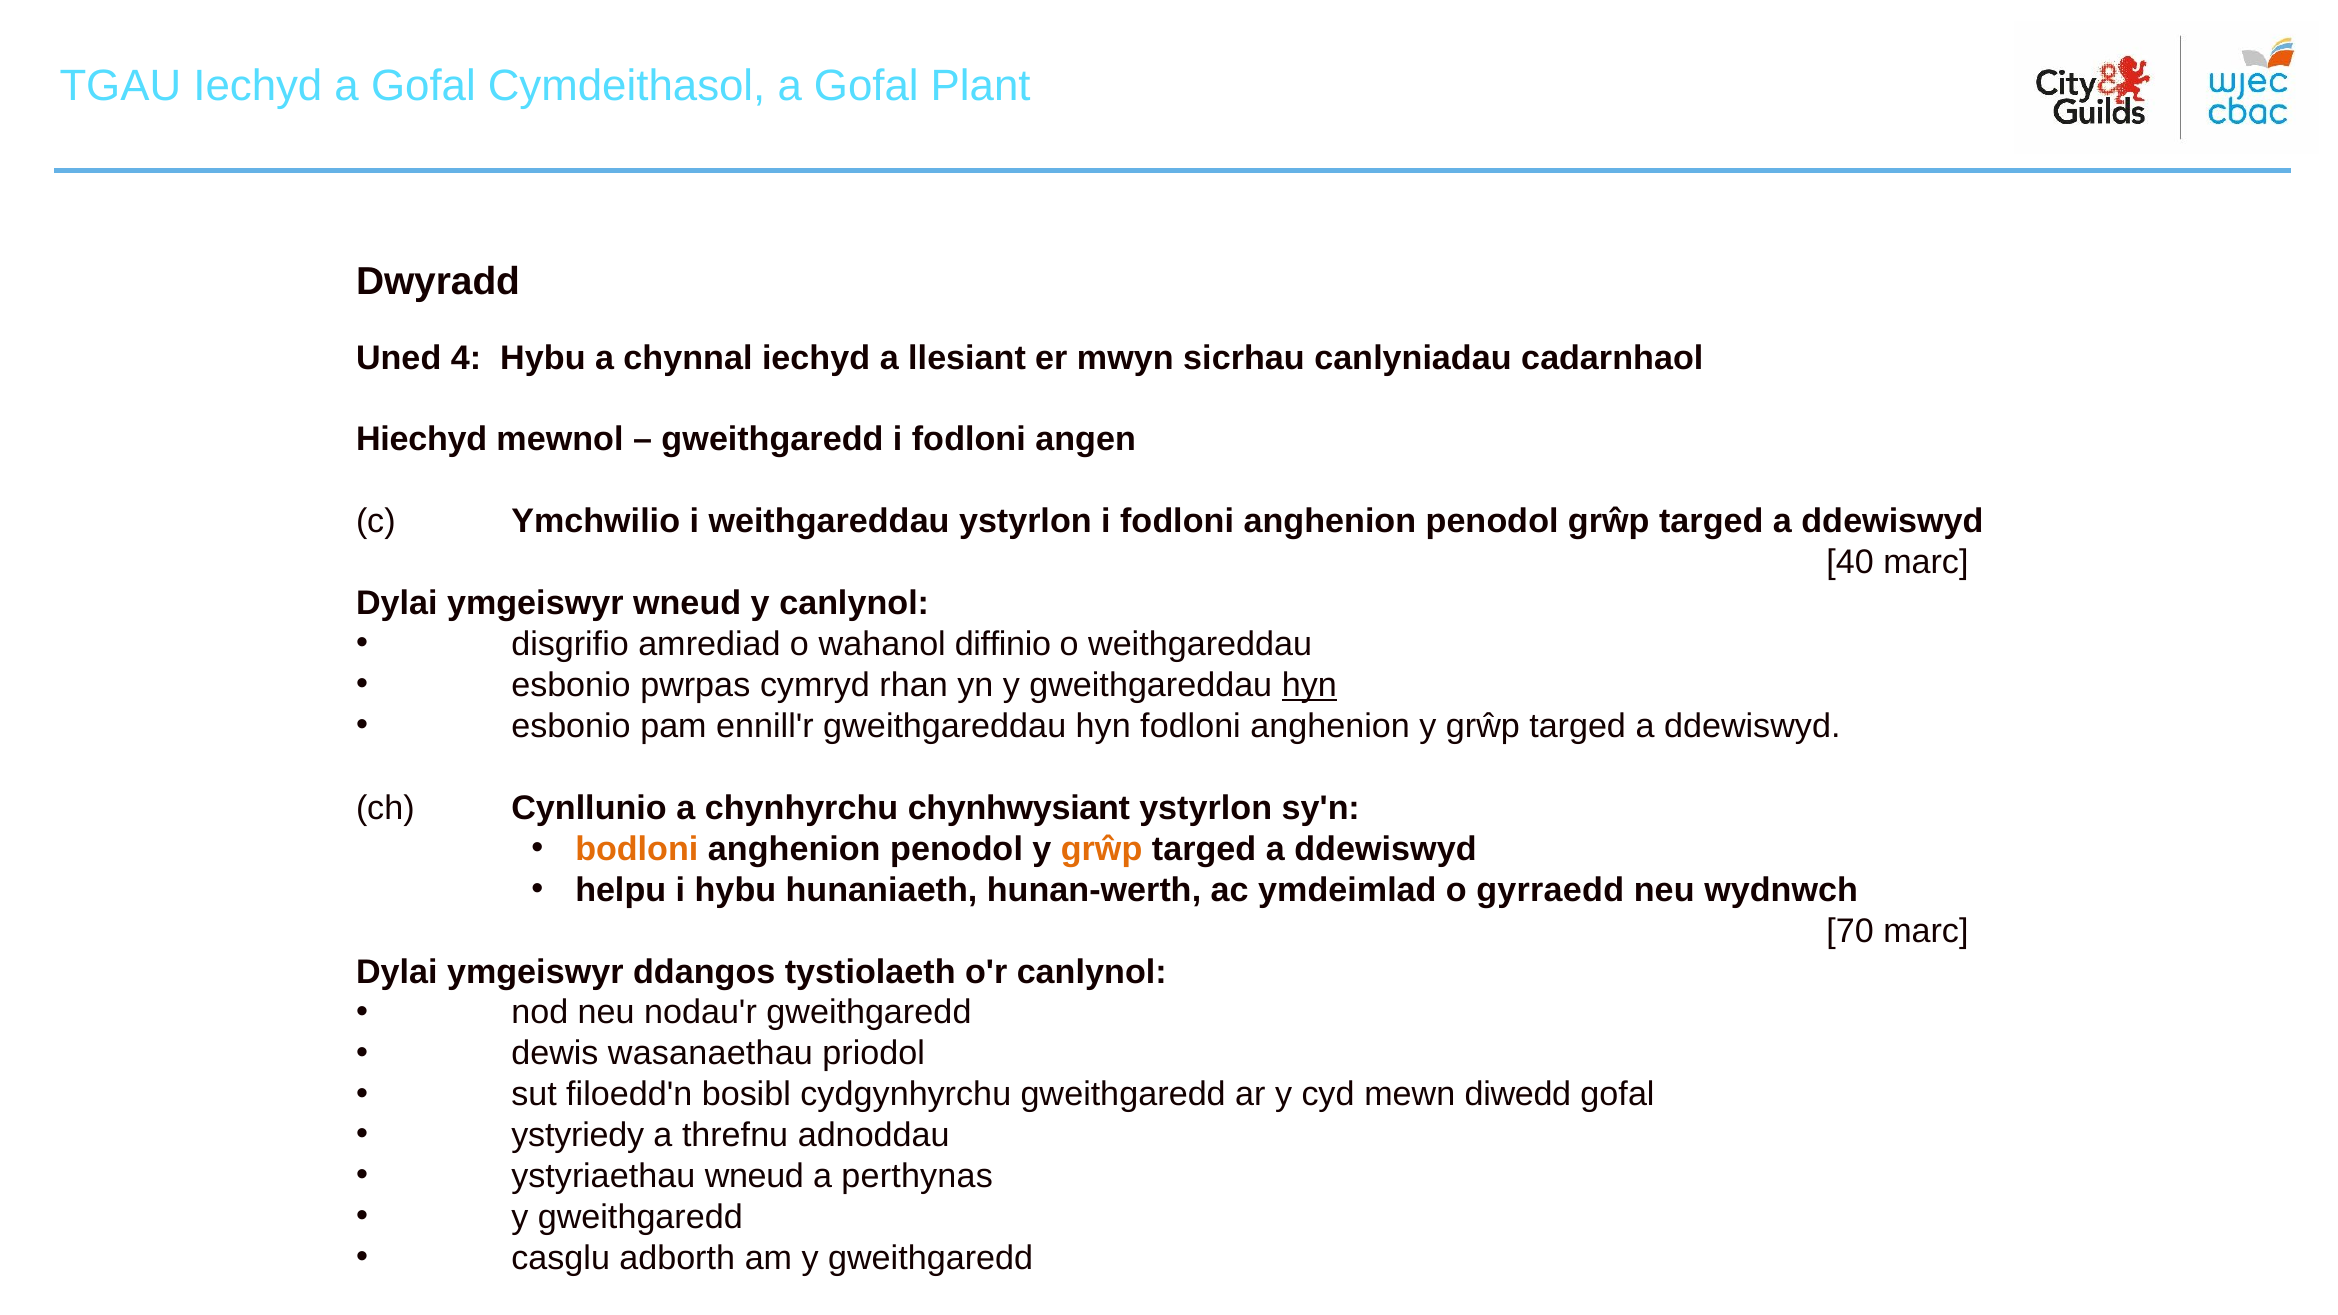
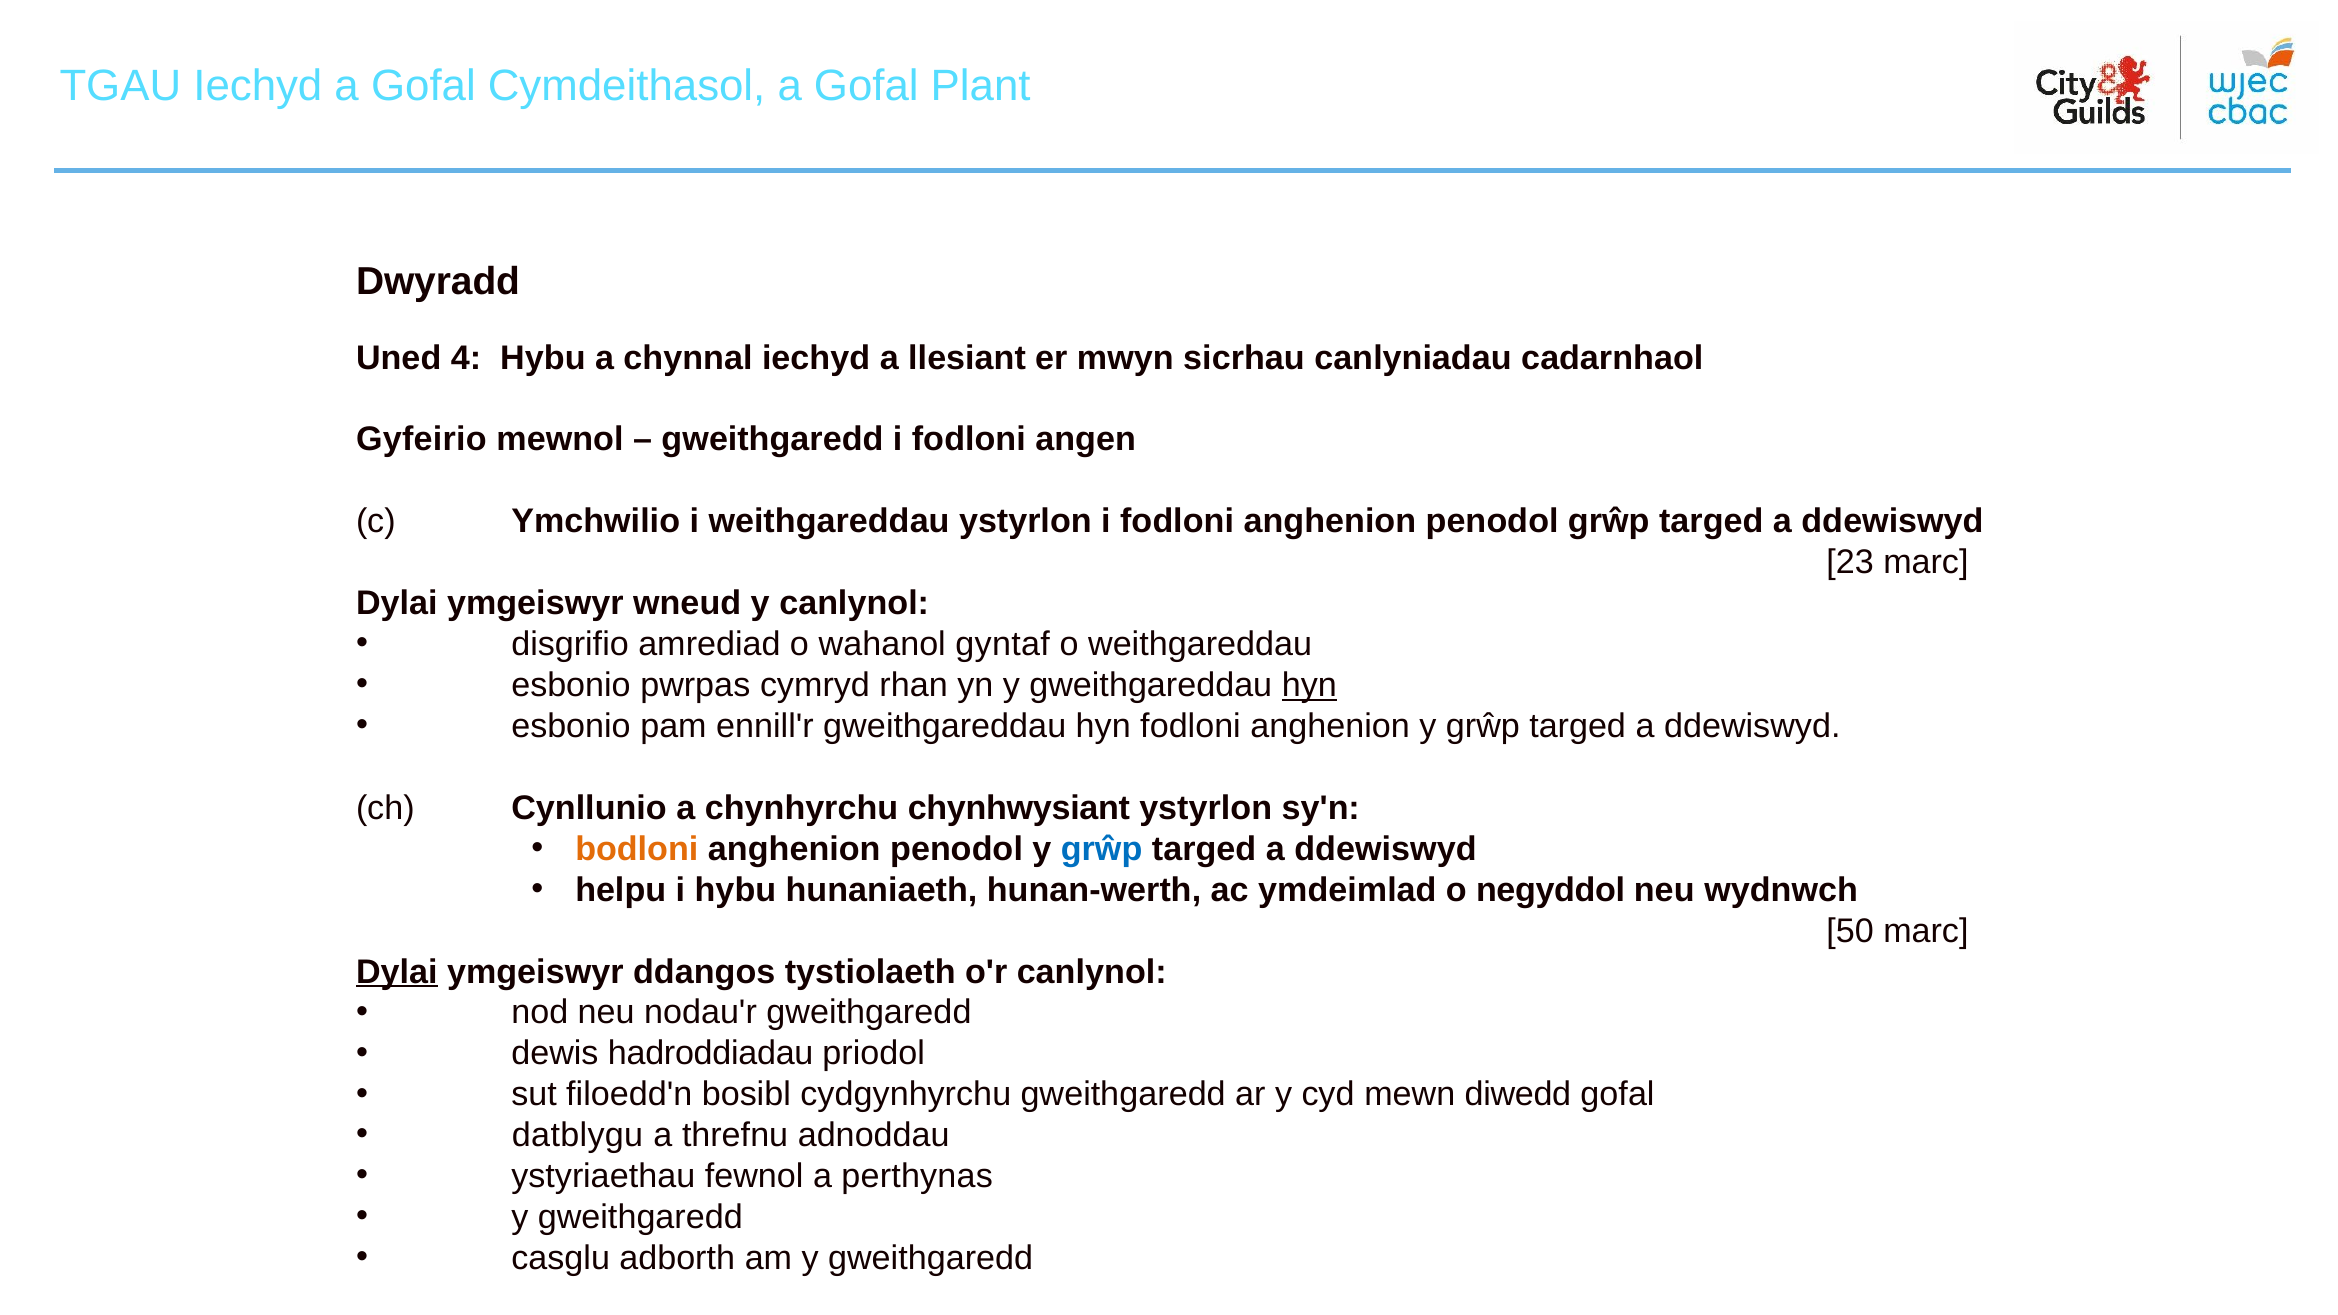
Hiechyd: Hiechyd -> Gyfeirio
40: 40 -> 23
diffinio: diffinio -> gyntaf
grŵp at (1102, 849) colour: orange -> blue
gyrraedd: gyrraedd -> negyddol
70: 70 -> 50
Dylai at (397, 972) underline: none -> present
wasanaethau: wasanaethau -> hadroddiadau
ystyriedy: ystyriedy -> datblygu
ystyriaethau wneud: wneud -> fewnol
